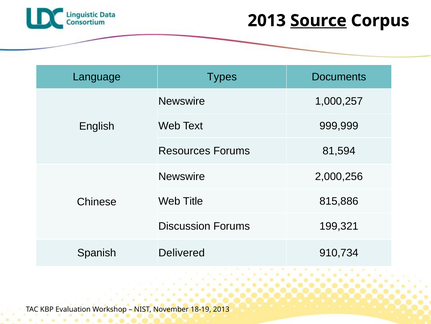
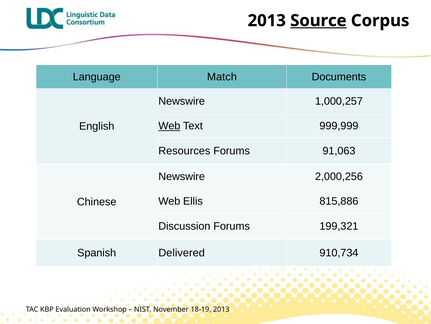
Types: Types -> Match
Web at (169, 126) underline: none -> present
81,594: 81,594 -> 91,063
Title: Title -> Ellis
